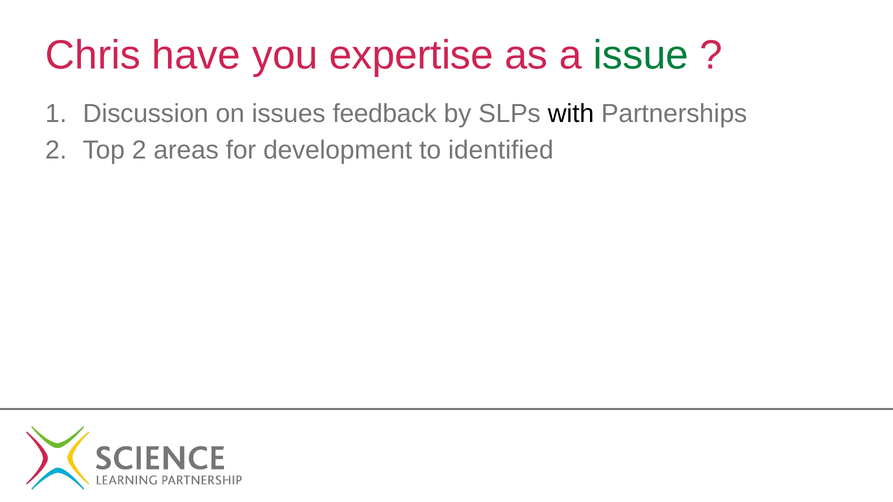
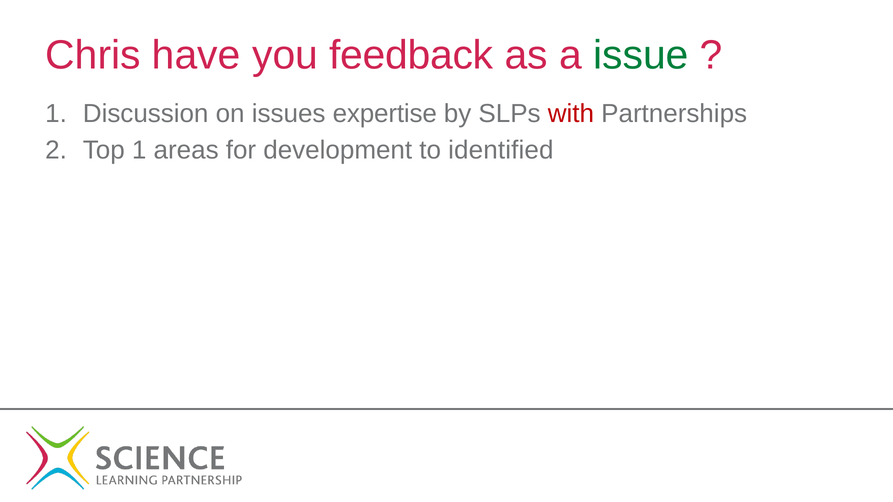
expertise: expertise -> feedback
feedback: feedback -> expertise
with colour: black -> red
Top 2: 2 -> 1
